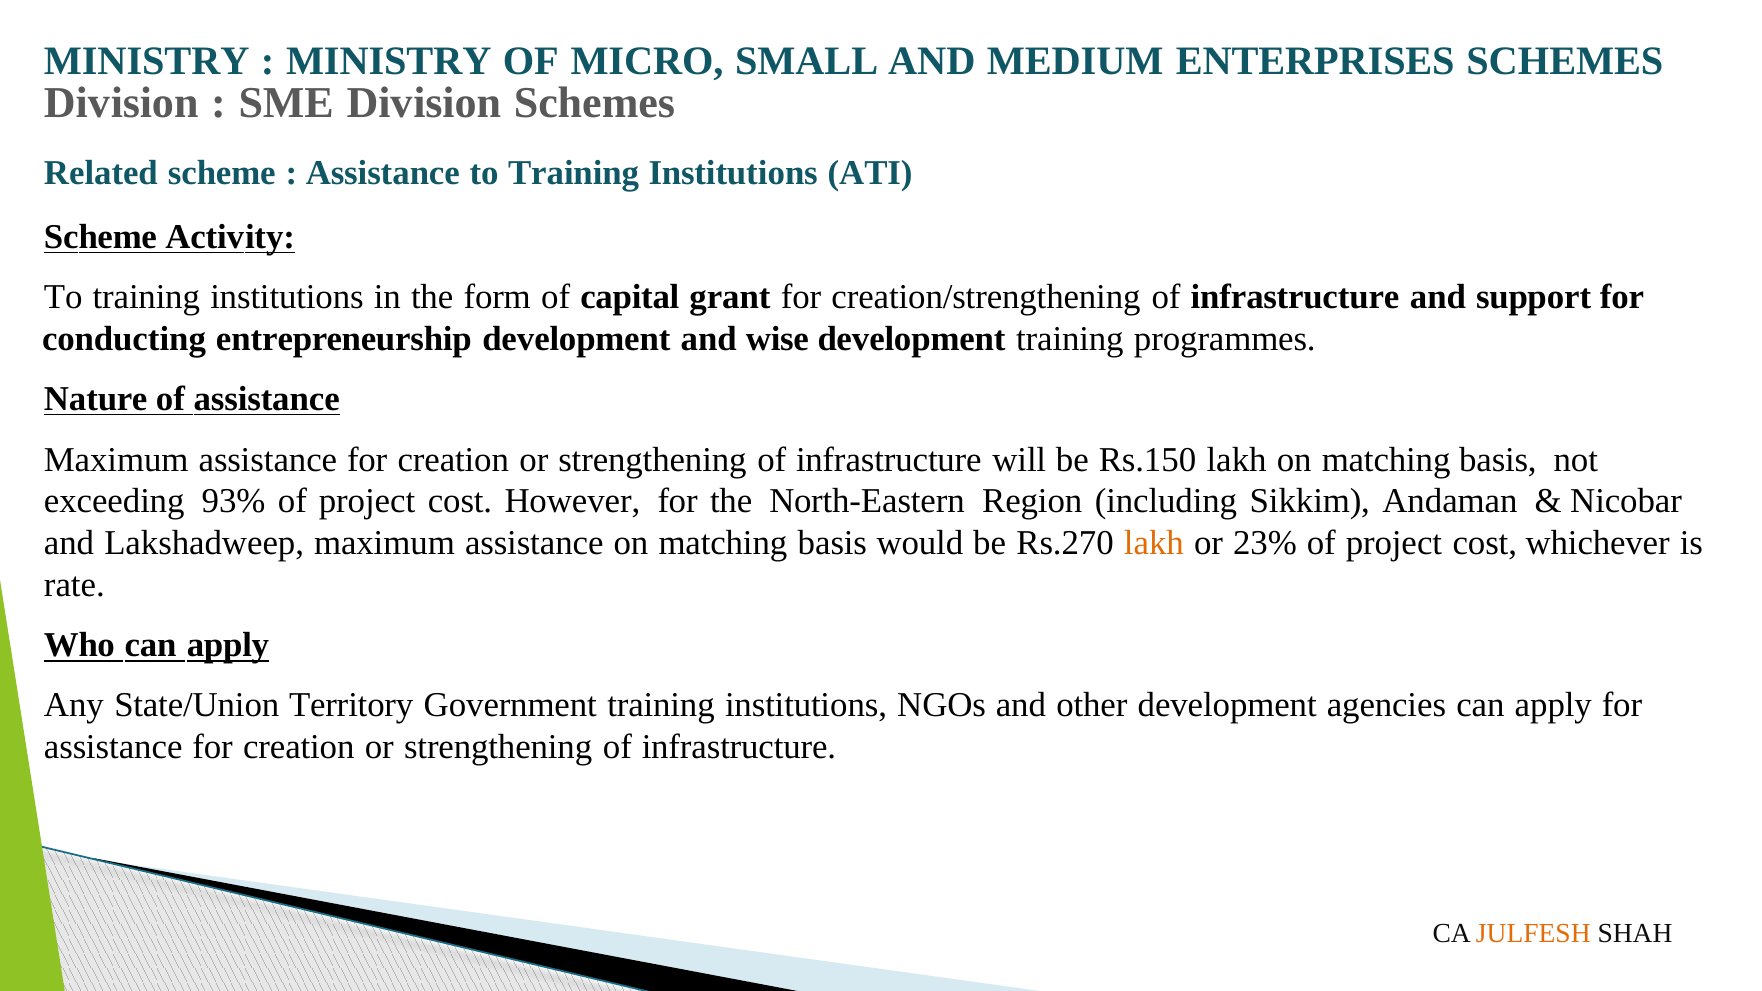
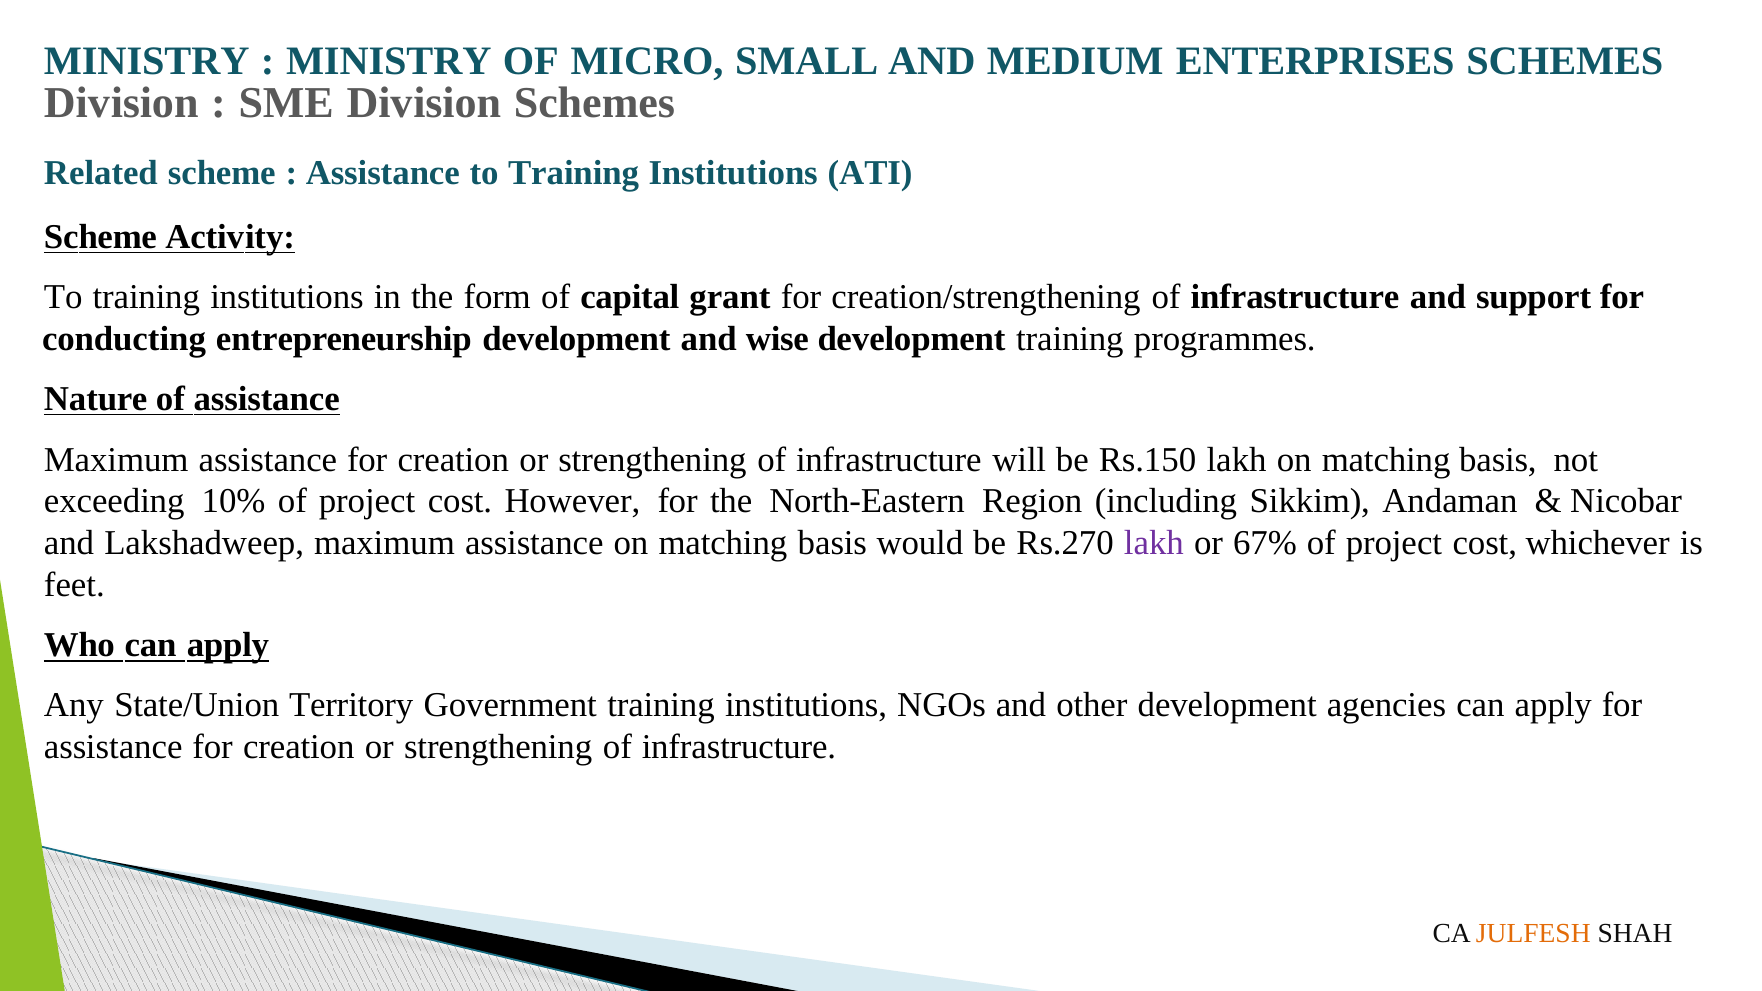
93%: 93% -> 10%
lakh at (1154, 543) colour: orange -> purple
23%: 23% -> 67%
rate: rate -> feet
